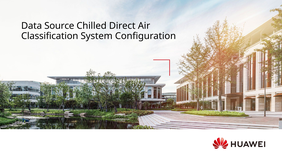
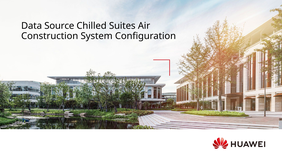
Direct: Direct -> Suites
Classification: Classification -> Construction
